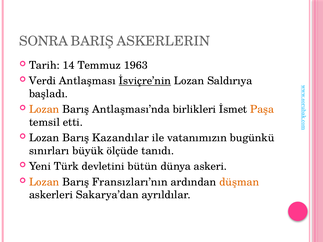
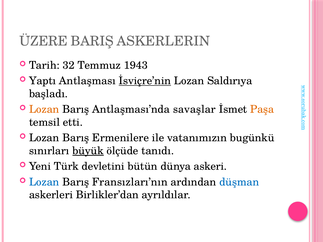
SONRA: SONRA -> ÜZERE
14: 14 -> 32
1963: 1963 -> 1943
Verdi: Verdi -> Yaptı
birlikleri: birlikleri -> savaşlar
Kazandılar: Kazandılar -> Ermenilere
büyük underline: none -> present
Lozan at (44, 182) colour: orange -> blue
düşman colour: orange -> blue
Sakarya’dan: Sakarya’dan -> Birlikler’dan
